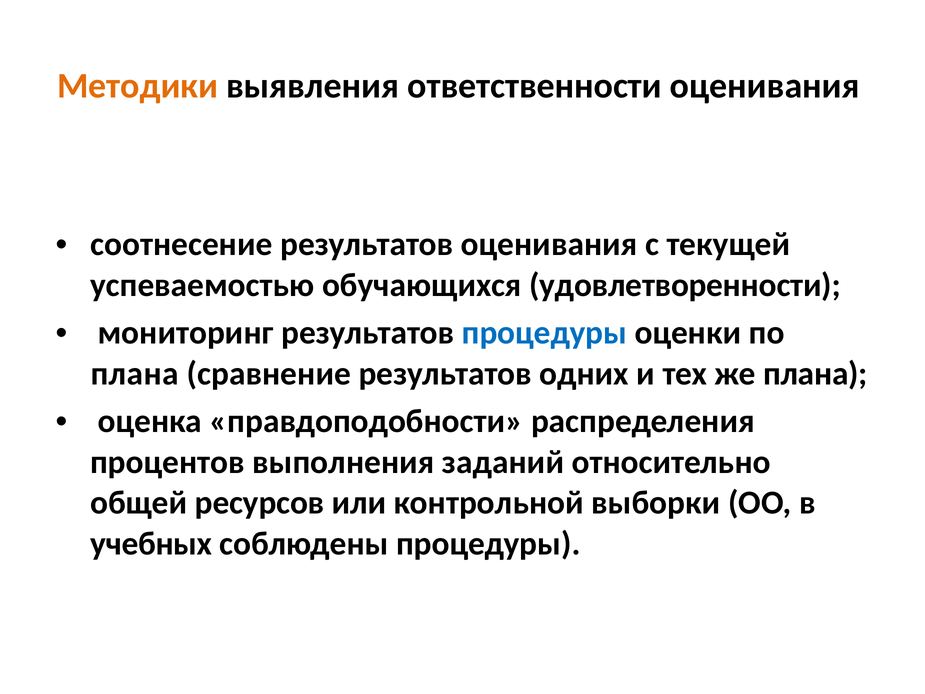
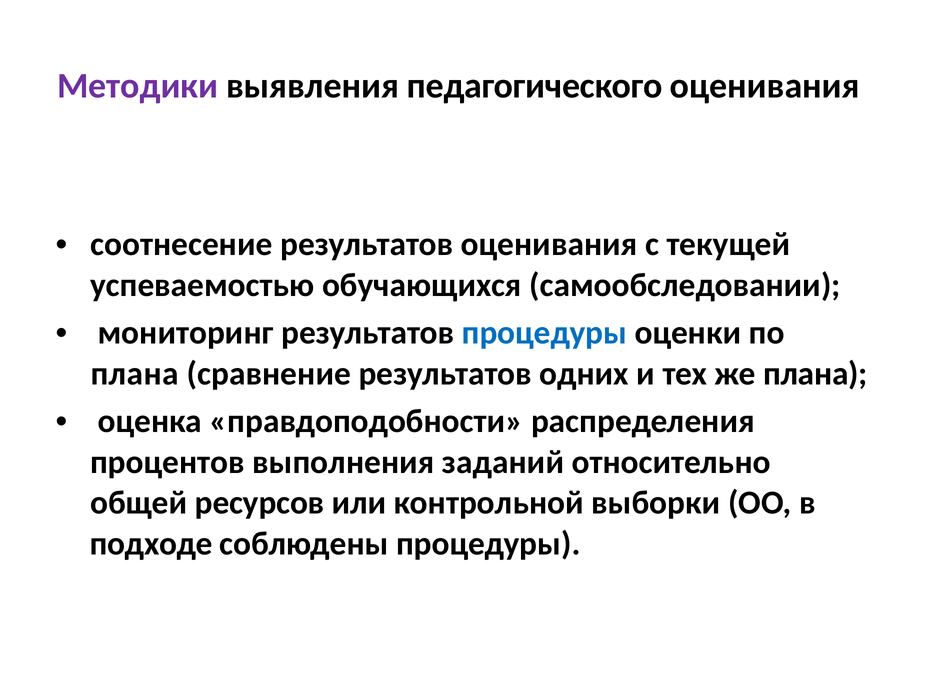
Методики colour: orange -> purple
ответственности: ответственности -> педагогического
удовлетворенности: удовлетворенности -> самообследовании
учебных: учебных -> подходе
